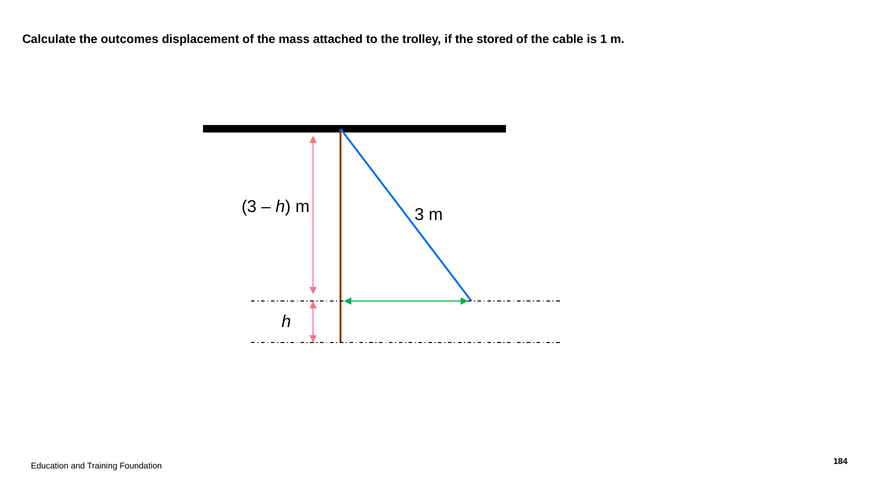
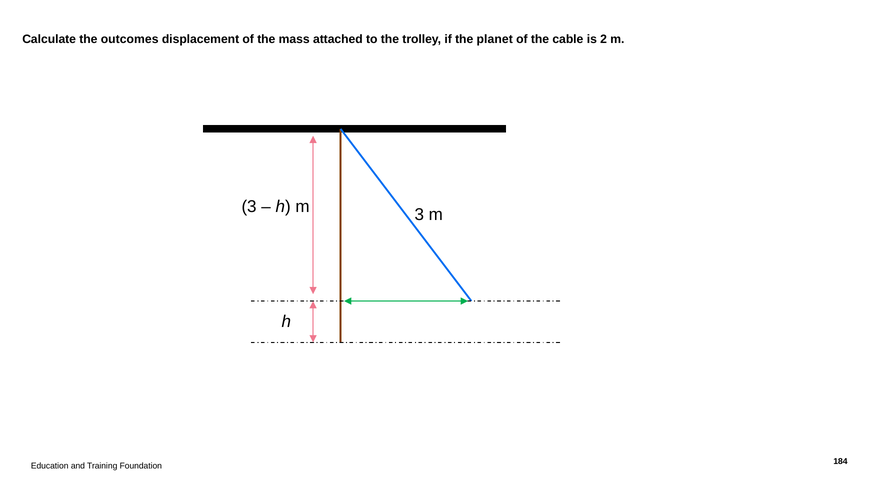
stored: stored -> planet
1: 1 -> 2
